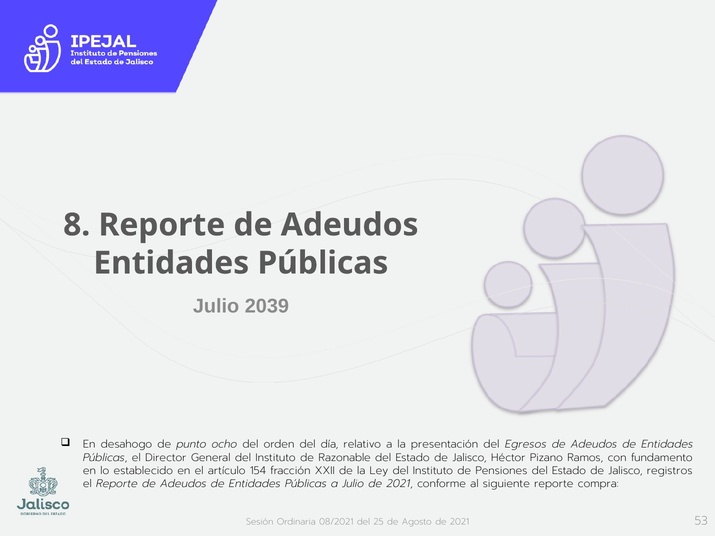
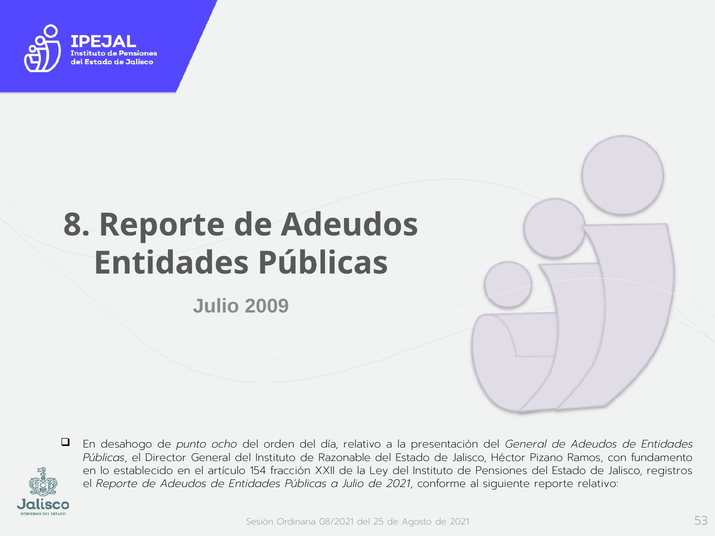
2039: 2039 -> 2009
del Egresos: Egresos -> General
reporte compra: compra -> relativo
